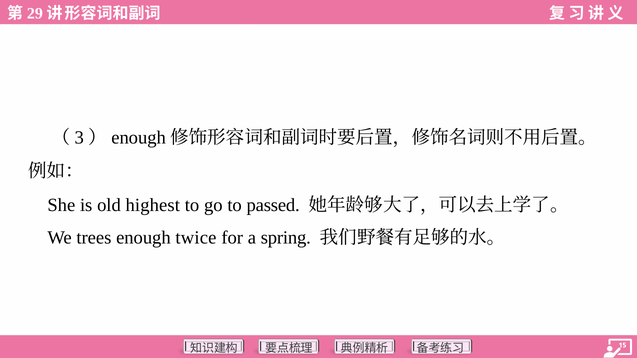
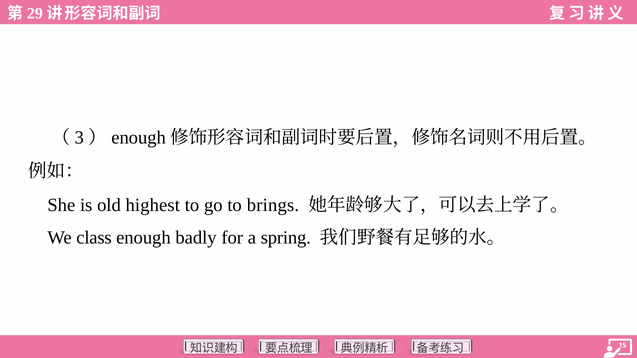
passed: passed -> brings
trees: trees -> class
twice: twice -> badly
